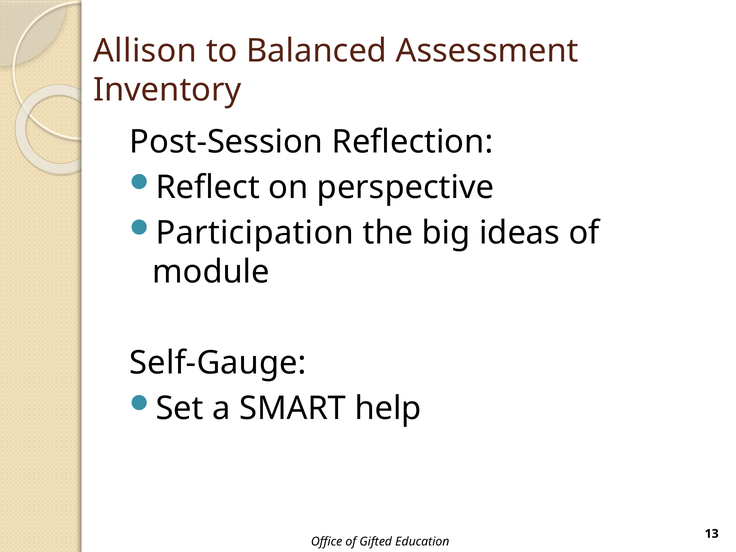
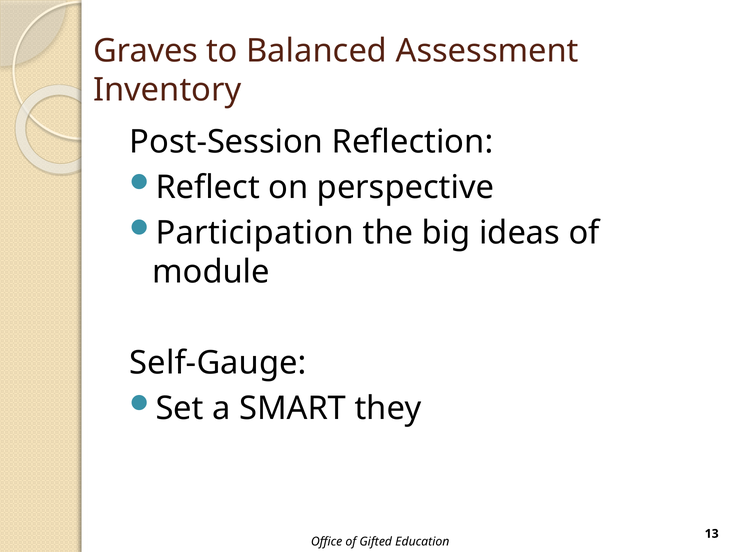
Allison: Allison -> Graves
help: help -> they
